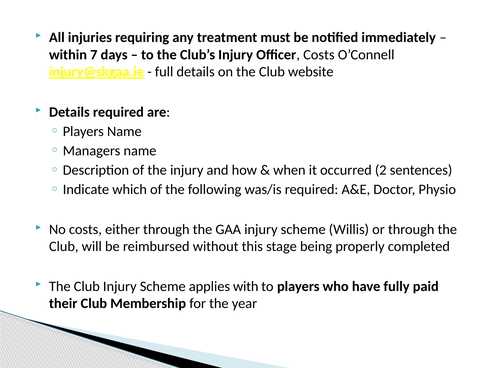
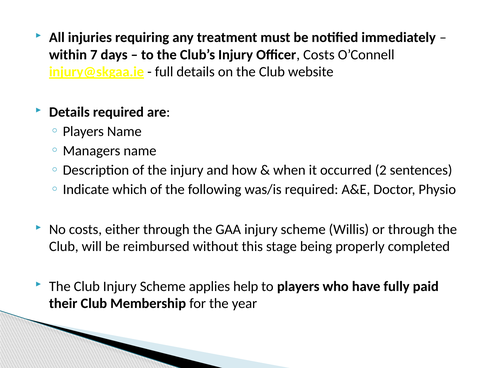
with: with -> help
